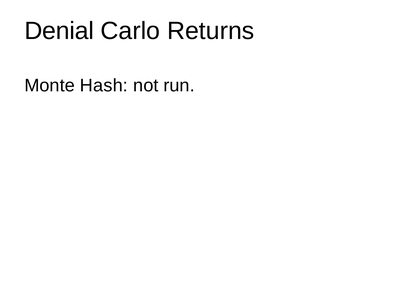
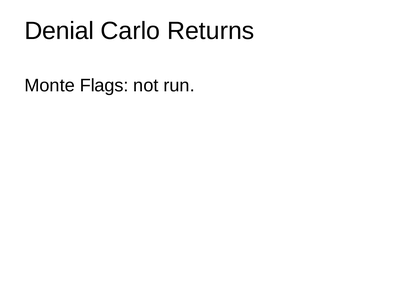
Hash: Hash -> Flags
